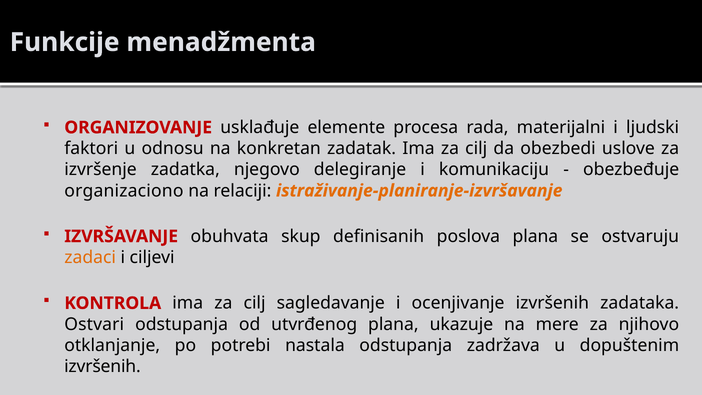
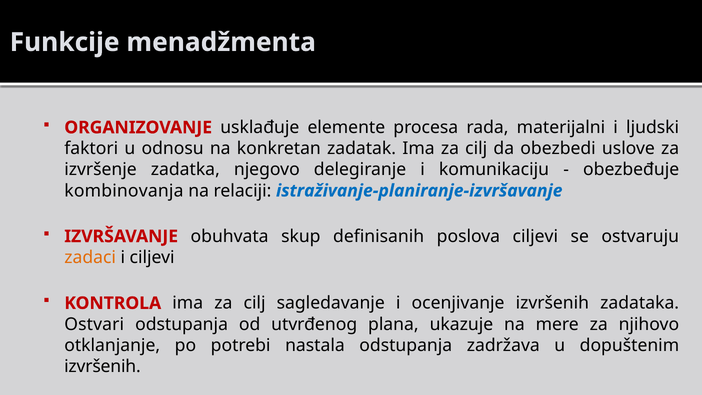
organizaciono: organizaciono -> kombinovanja
istraživanje-planiranje-izvršavanje colour: orange -> blue
poslova plana: plana -> ciljevi
